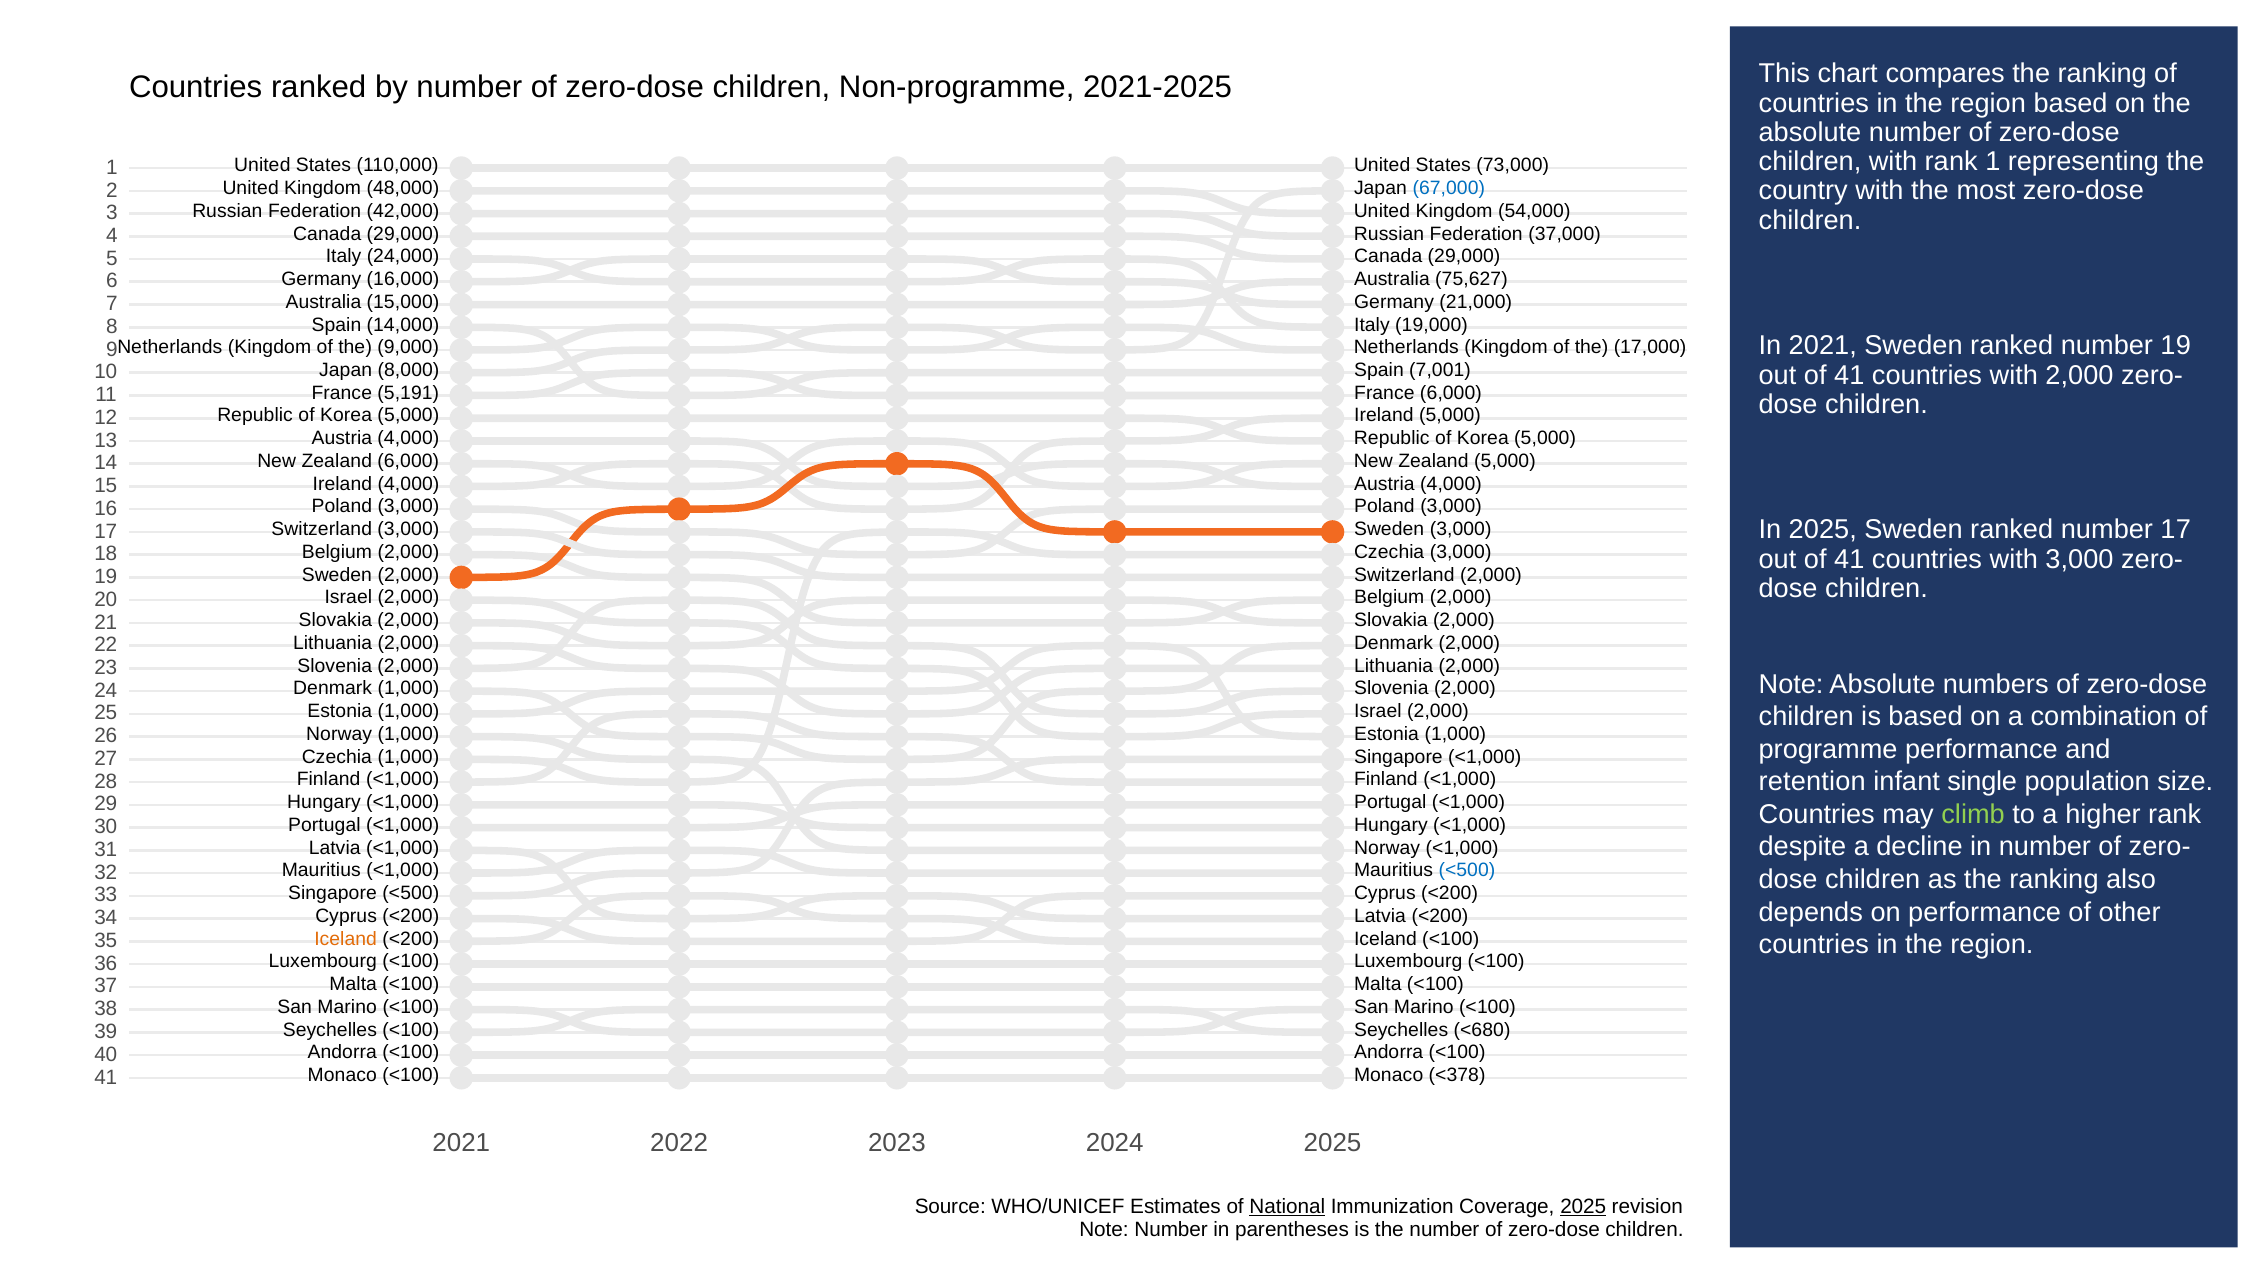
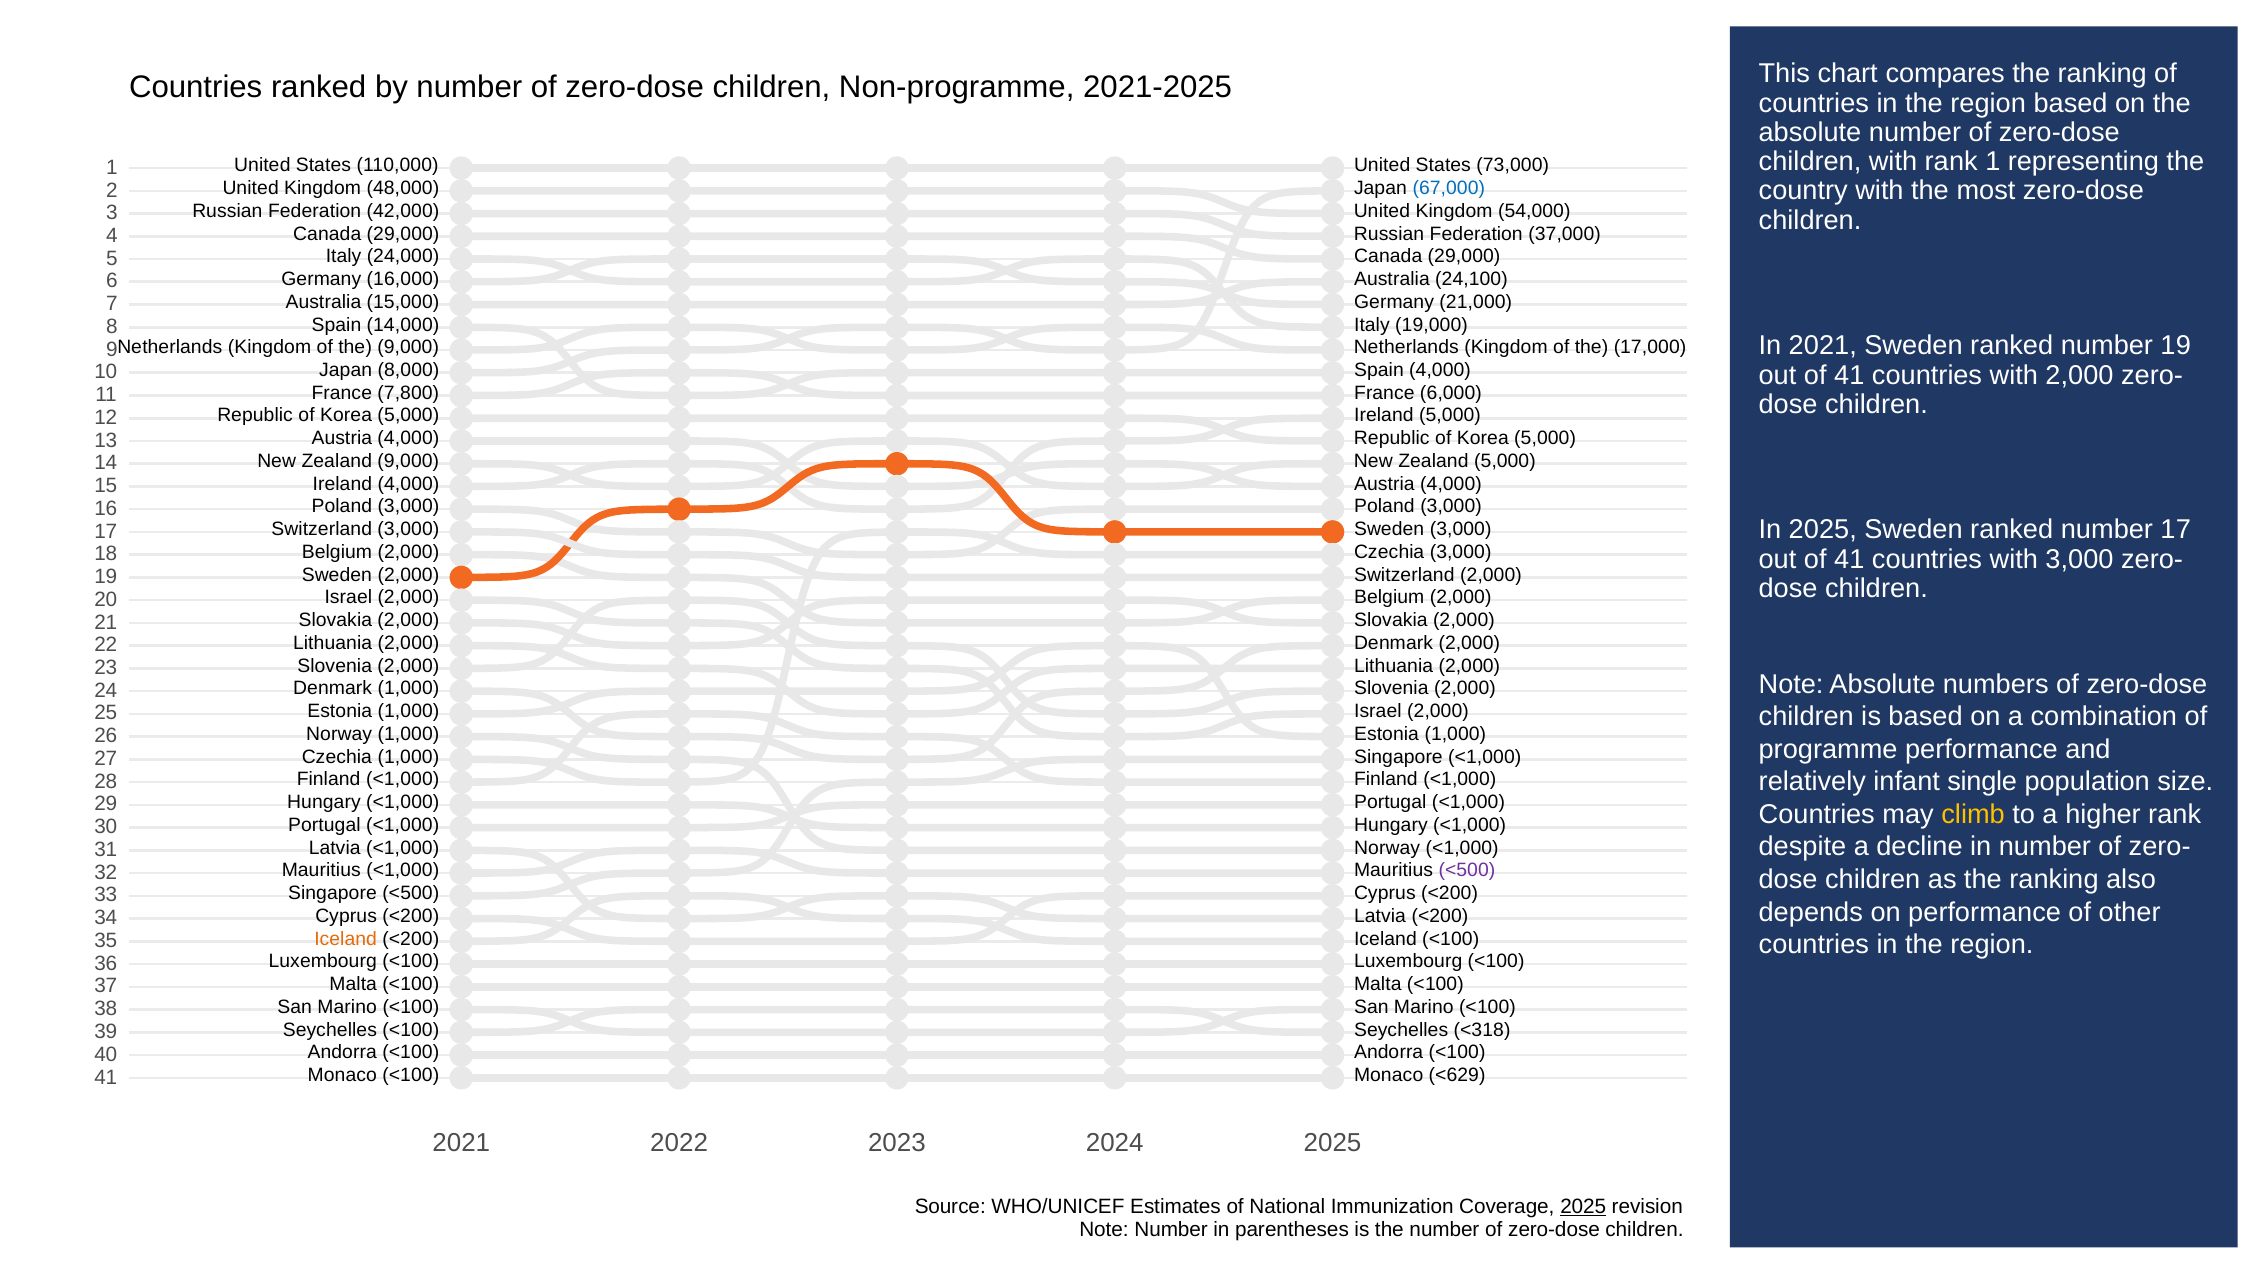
75,627: 75,627 -> 24,100
Spain 7,001: 7,001 -> 4,000
5,191: 5,191 -> 7,800
Zealand 6,000: 6,000 -> 9,000
retention: retention -> relatively
climb colour: light green -> yellow
<500 at (1467, 871) colour: blue -> purple
<680: <680 -> <318
<378: <378 -> <629
National underline: present -> none
